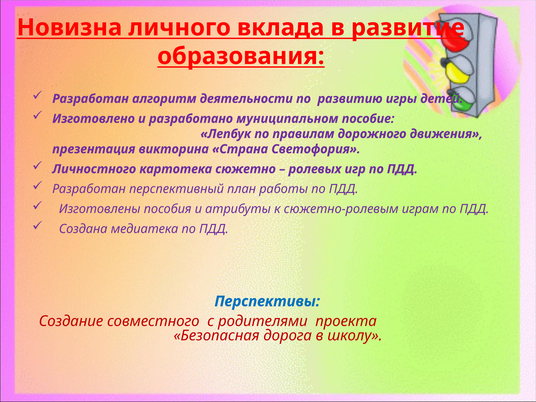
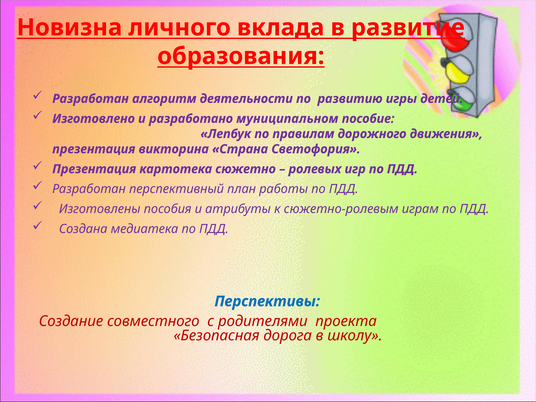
Личностного at (94, 169): Личностного -> Презентация
